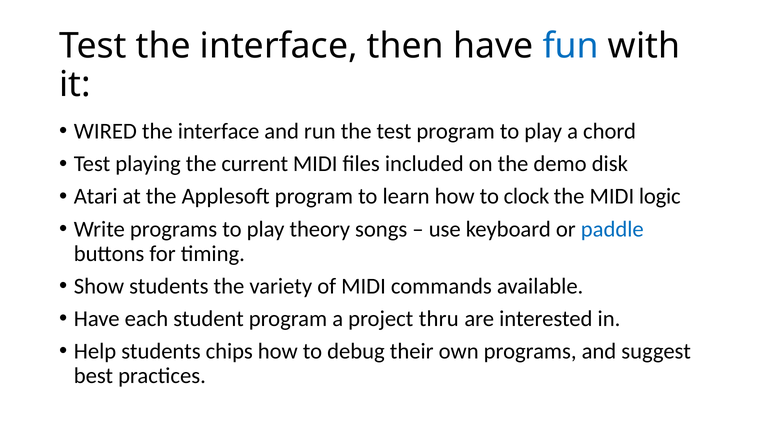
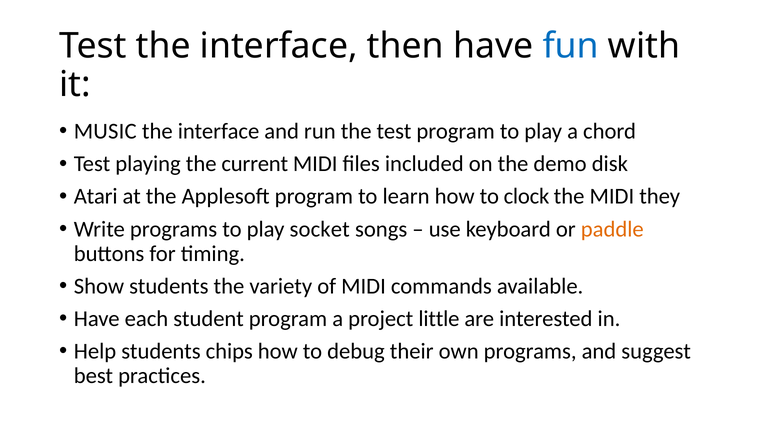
WIRED: WIRED -> MUSIC
logic: logic -> they
theory: theory -> socket
paddle colour: blue -> orange
thru: thru -> little
